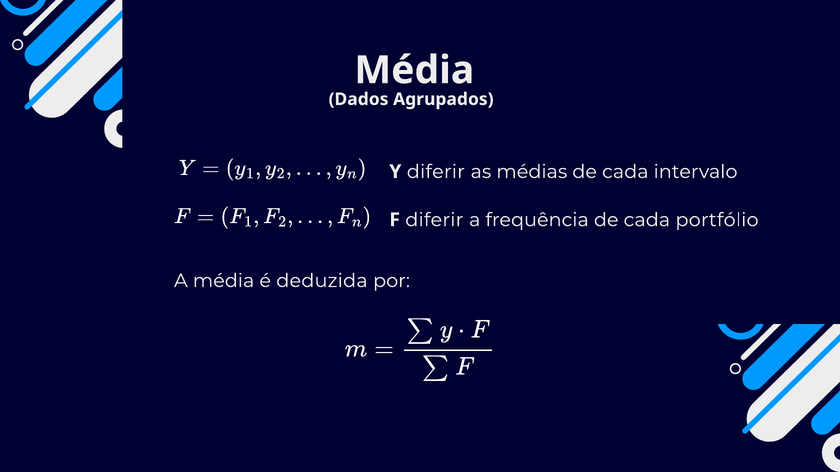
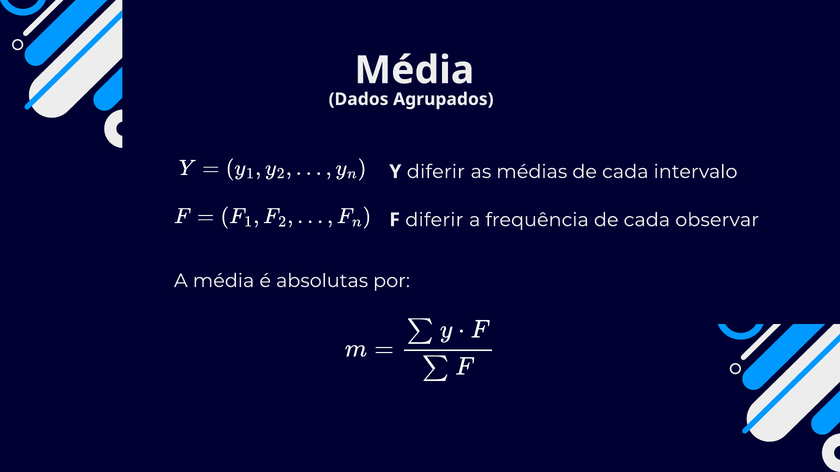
portfólio: portfólio -> observar
deduzida: deduzida -> absolutas
